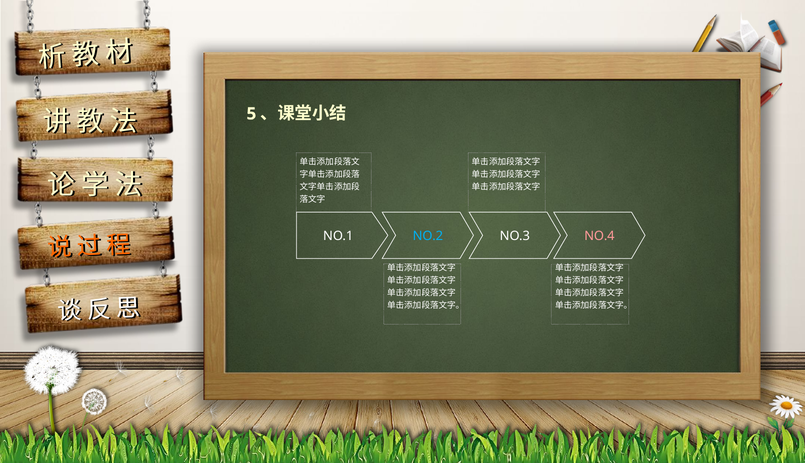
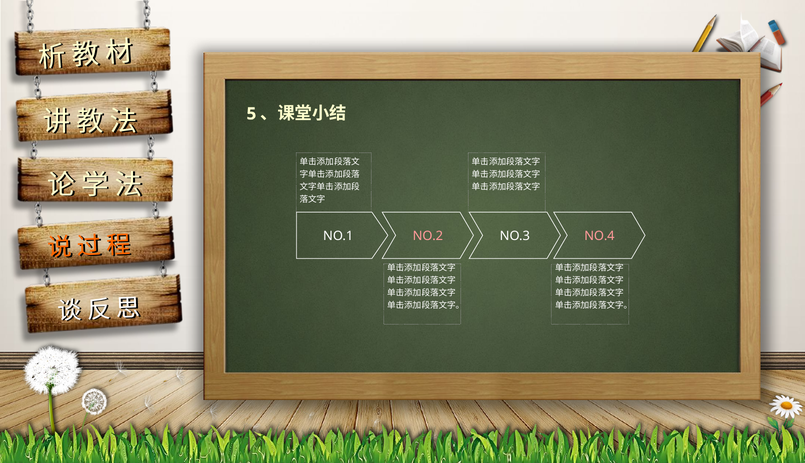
NO.2 colour: light blue -> pink
